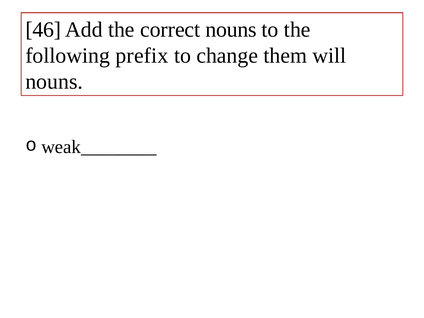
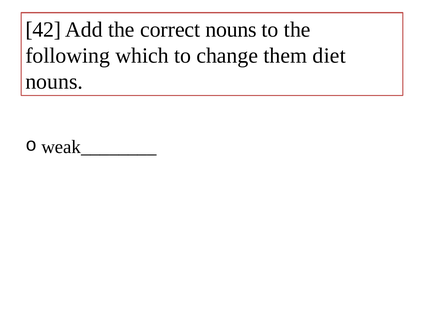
46: 46 -> 42
prefix: prefix -> which
will: will -> diet
